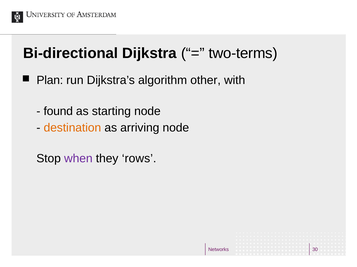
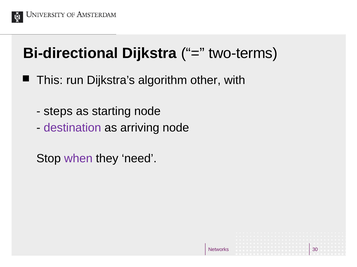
Plan: Plan -> This
found: found -> steps
destination colour: orange -> purple
rows: rows -> need
